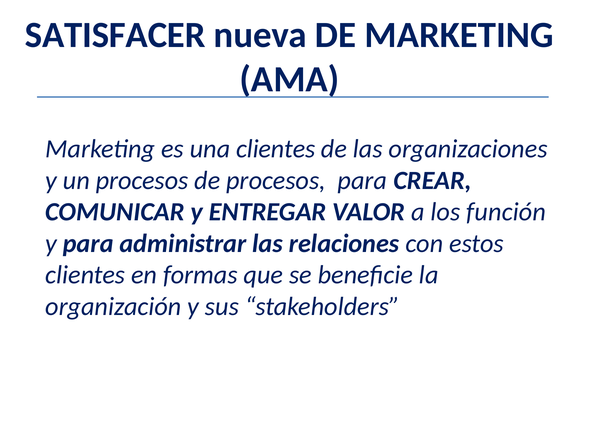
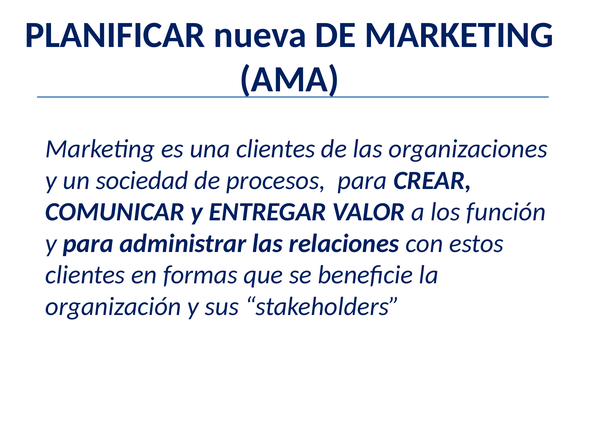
SATISFACER: SATISFACER -> PLANIFICAR
un procesos: procesos -> sociedad
